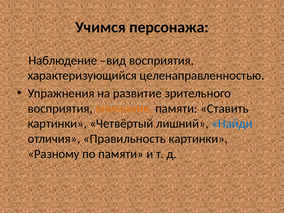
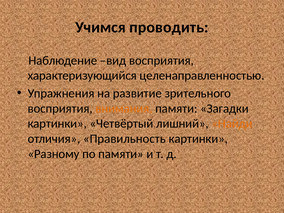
персонажа: персонажа -> проводить
Ставить: Ставить -> Загадки
Найди colour: blue -> orange
